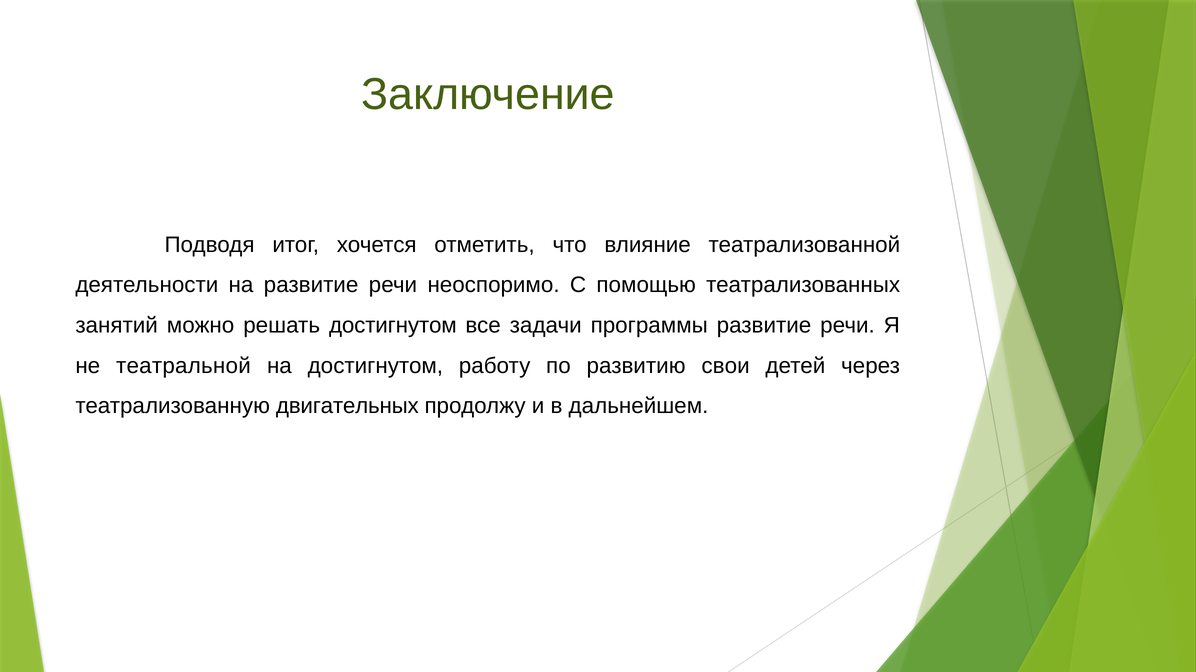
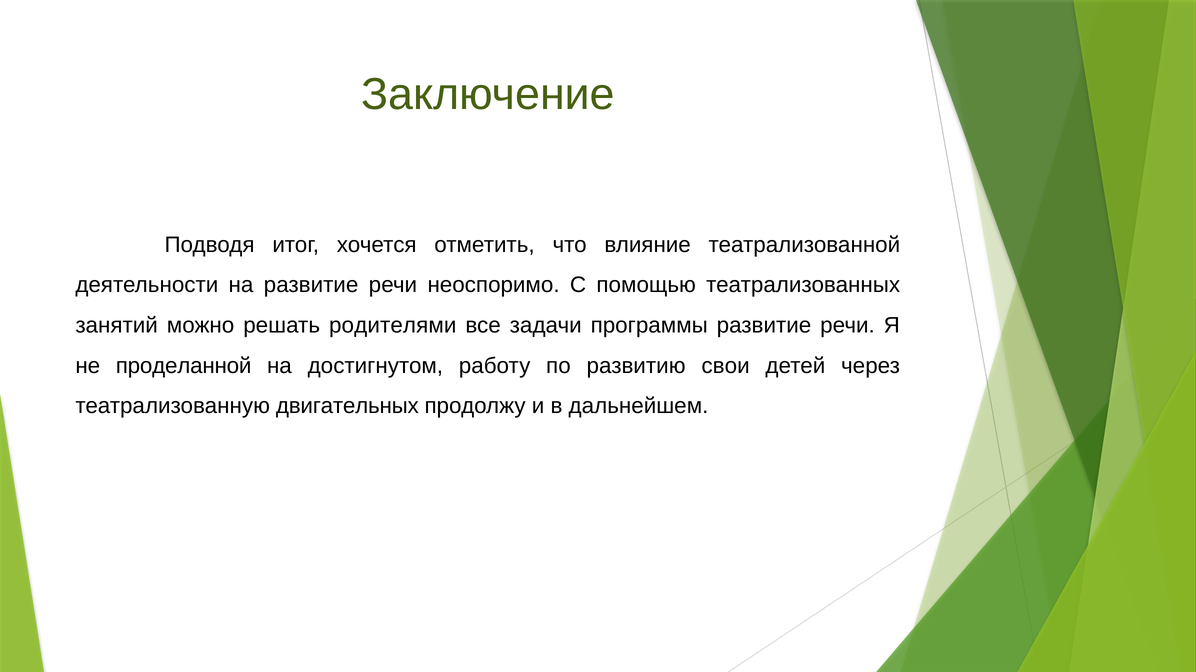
решать достигнутом: достигнутом -> родителями
театральной: театральной -> проделанной
